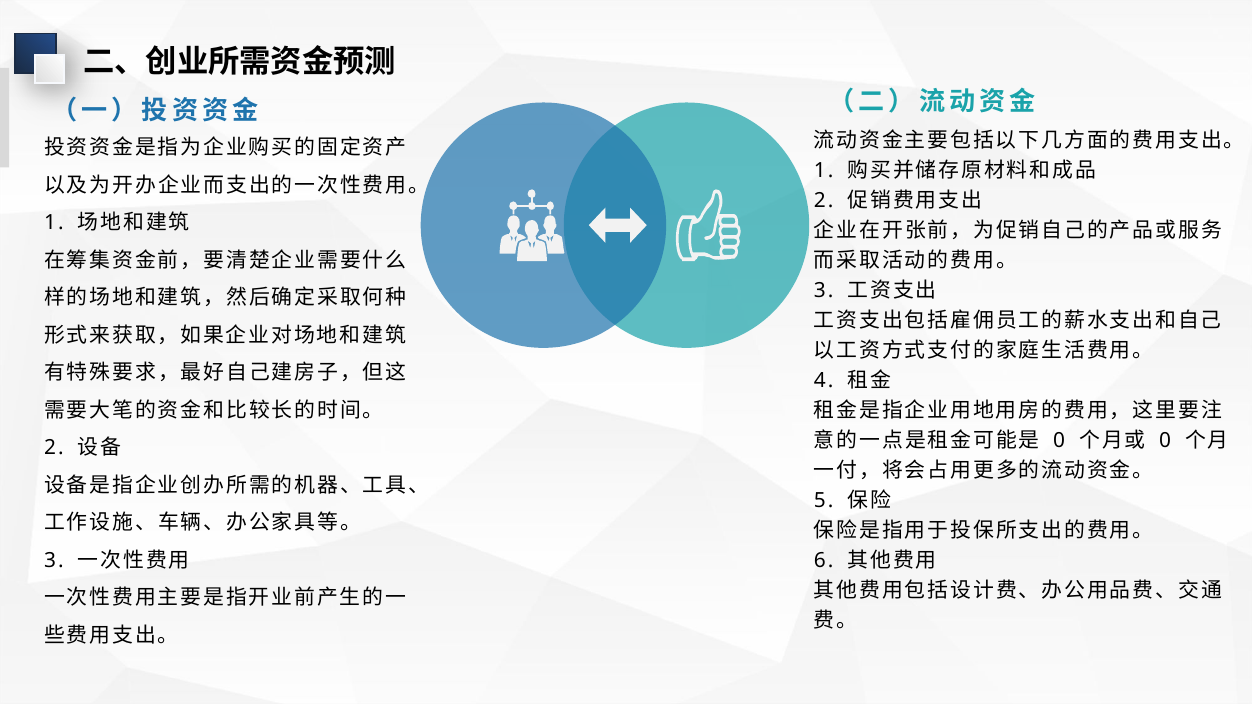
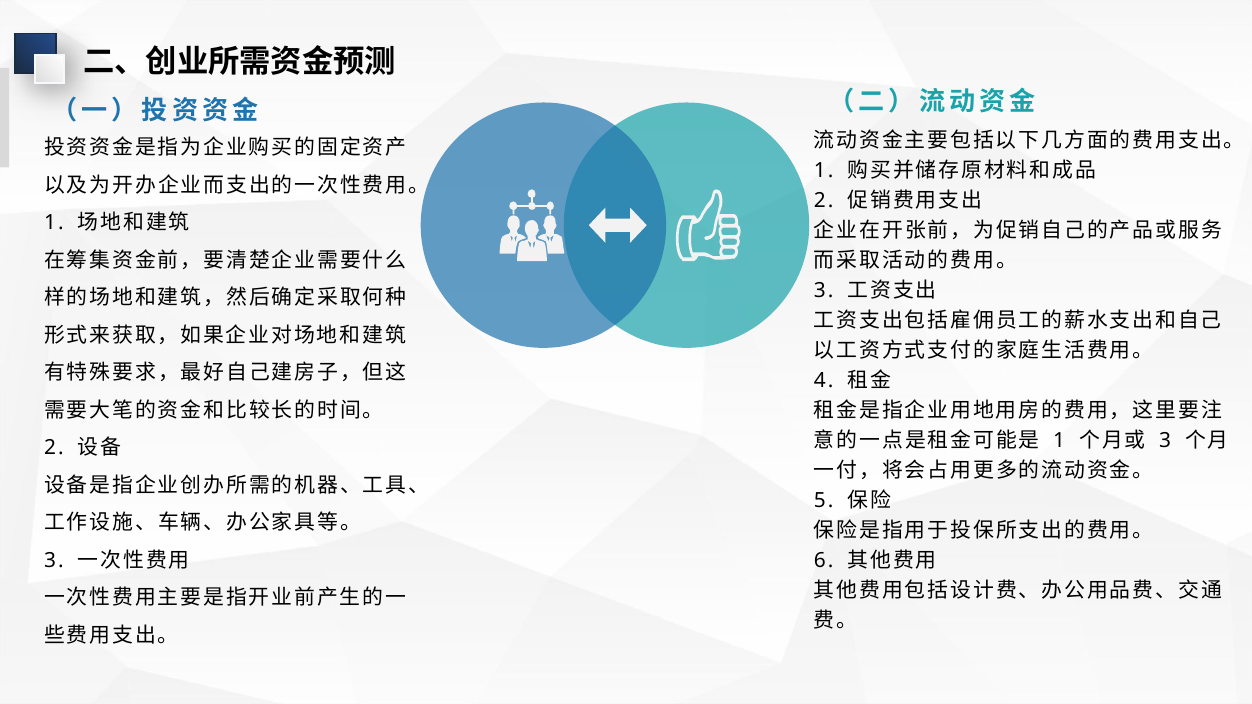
0 at (1059, 441): 0 -> 1
0 at (1165, 441): 0 -> 3
